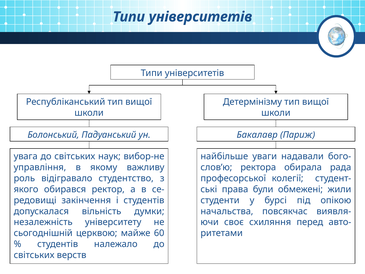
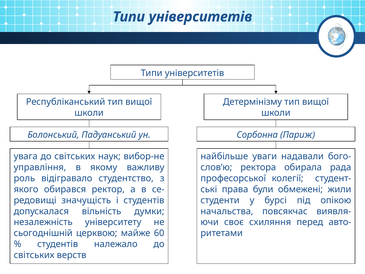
Бакалавр: Бакалавр -> Сорбонна
закінчення: закінчення -> значущість
